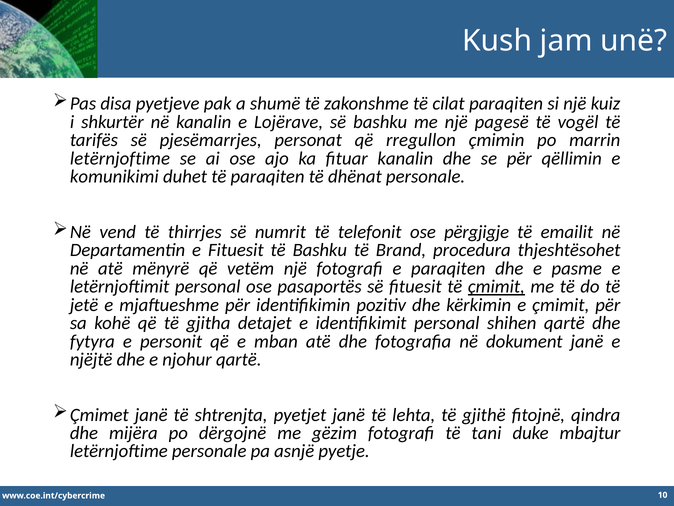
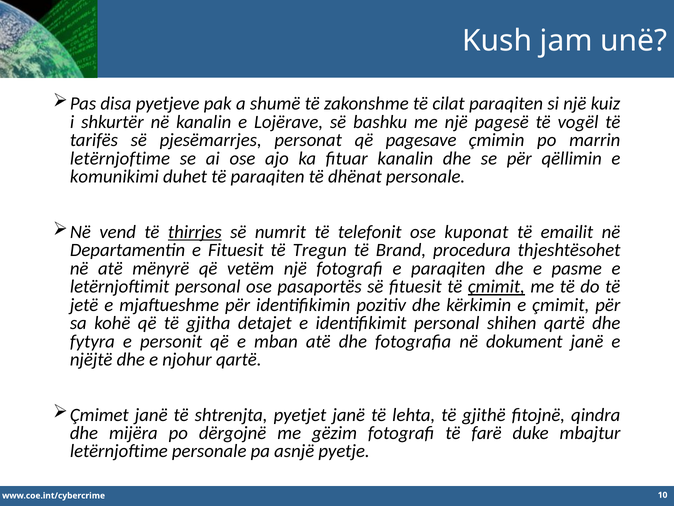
rregullon: rregullon -> pagesave
thirrjes underline: none -> present
përgjigje: përgjigje -> kuponat
të Bashku: Bashku -> Tregun
tani: tani -> farë
